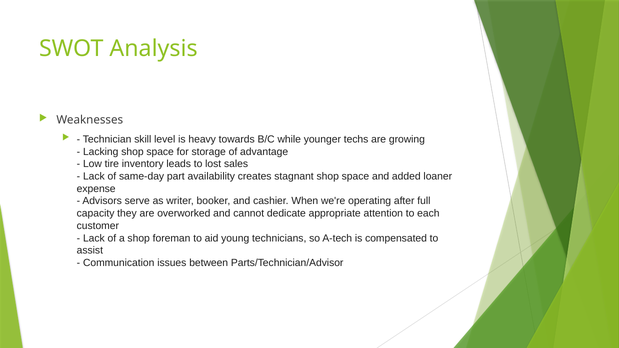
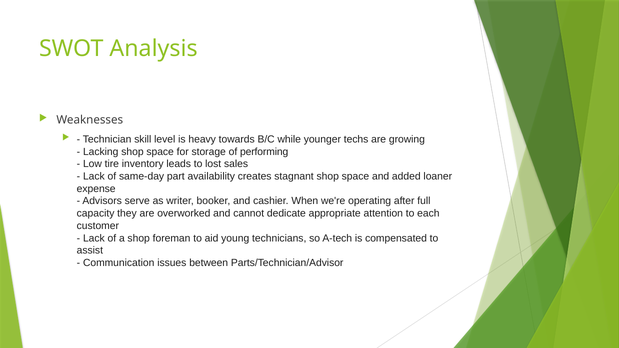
advantage: advantage -> performing
